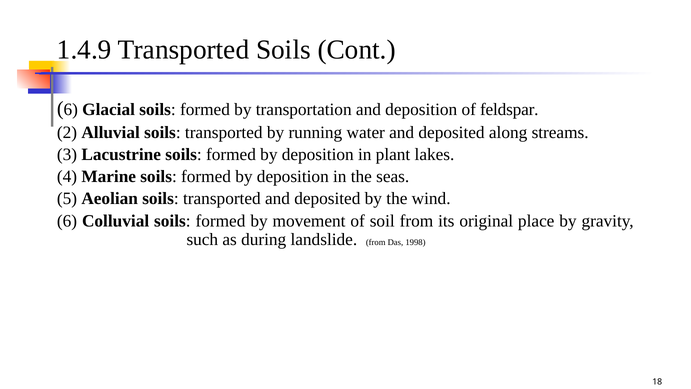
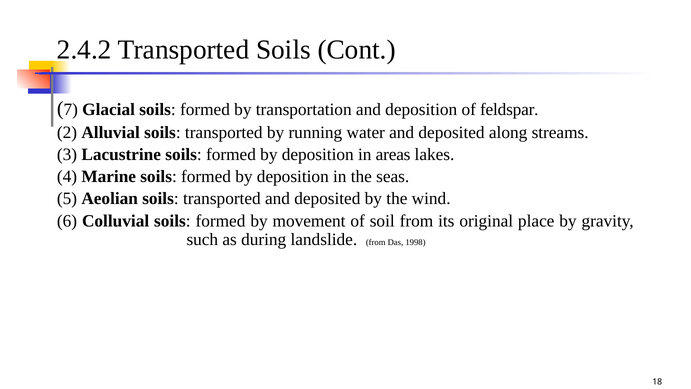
1.4.9: 1.4.9 -> 2.4.2
6 at (71, 110): 6 -> 7
plant: plant -> areas
